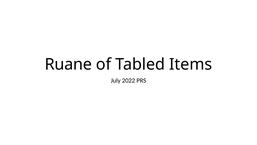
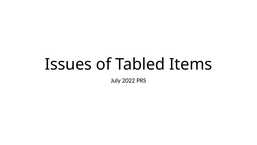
Ruane: Ruane -> Issues
